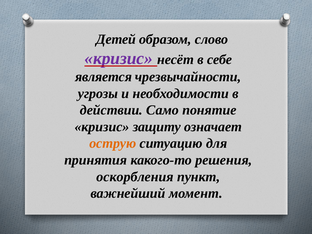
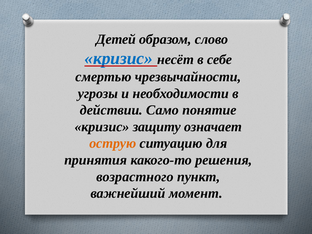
кризис at (119, 58) colour: purple -> blue
является: является -> смертью
оскорбления: оскорбления -> возрастного
